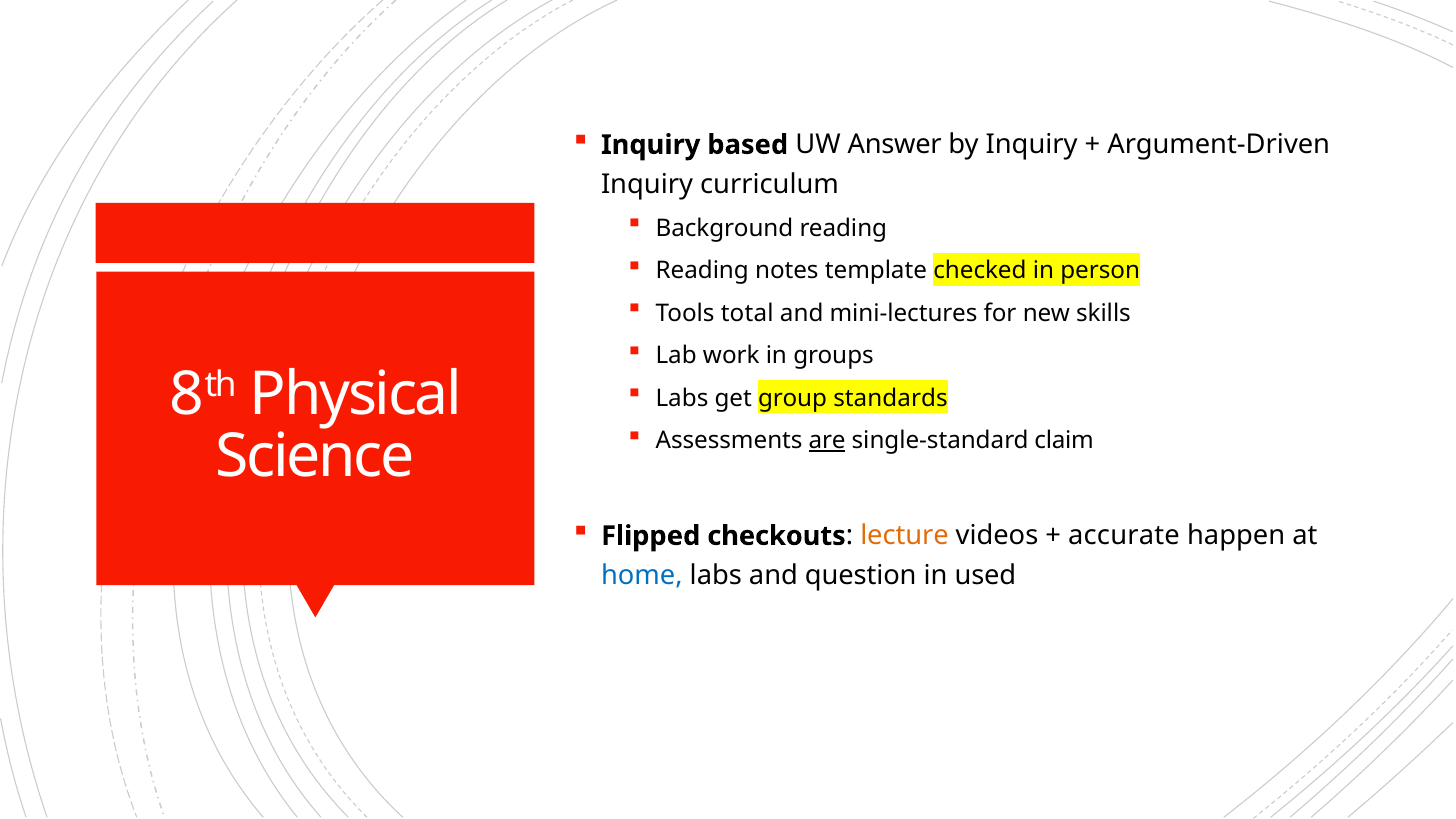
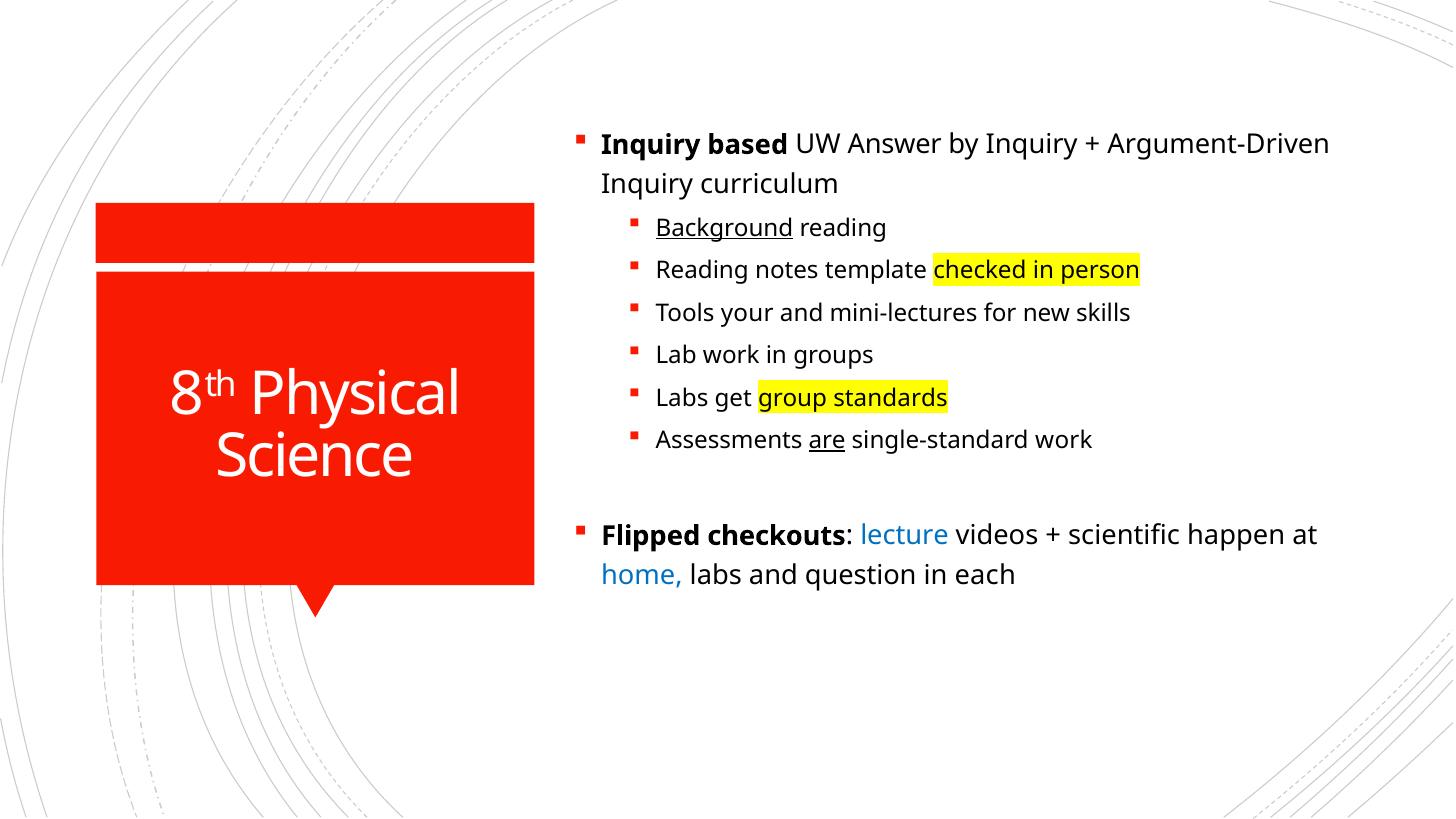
Background underline: none -> present
total: total -> your
single-standard claim: claim -> work
lecture colour: orange -> blue
accurate: accurate -> scientific
used: used -> each
